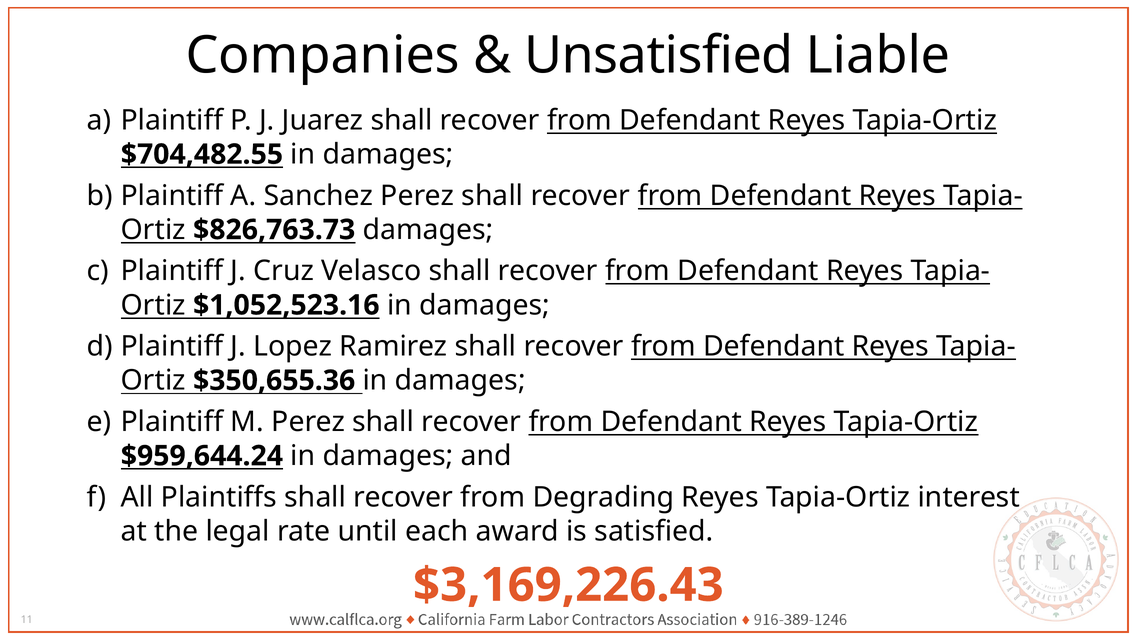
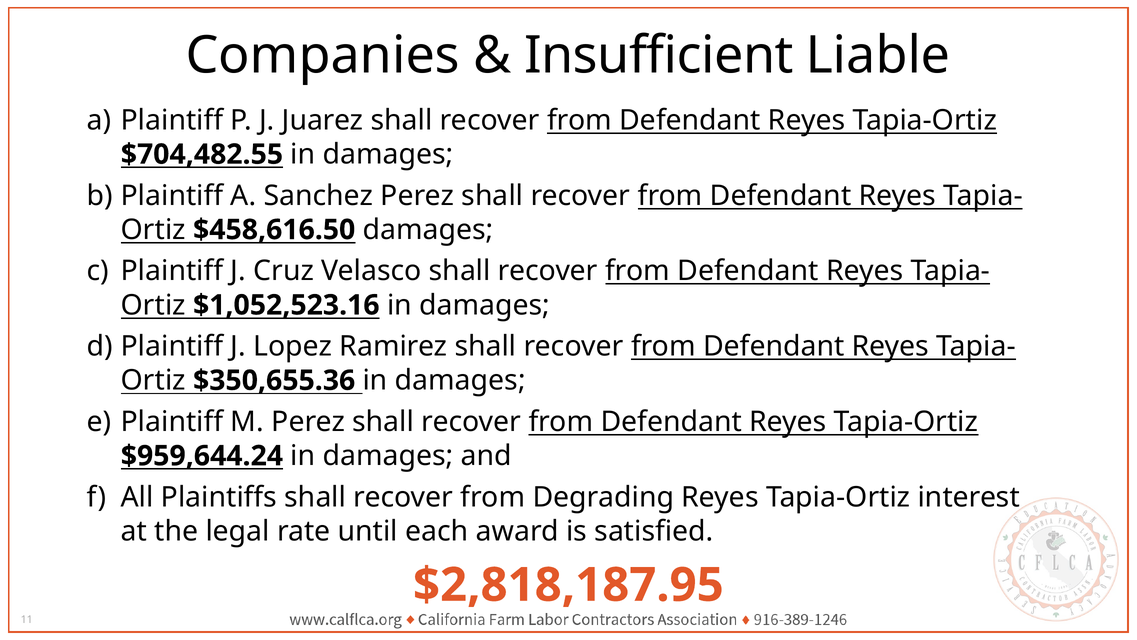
Unsatisfied: Unsatisfied -> Insufficient
$826,763.73: $826,763.73 -> $458,616.50
$3,169,226.43: $3,169,226.43 -> $2,818,187.95
